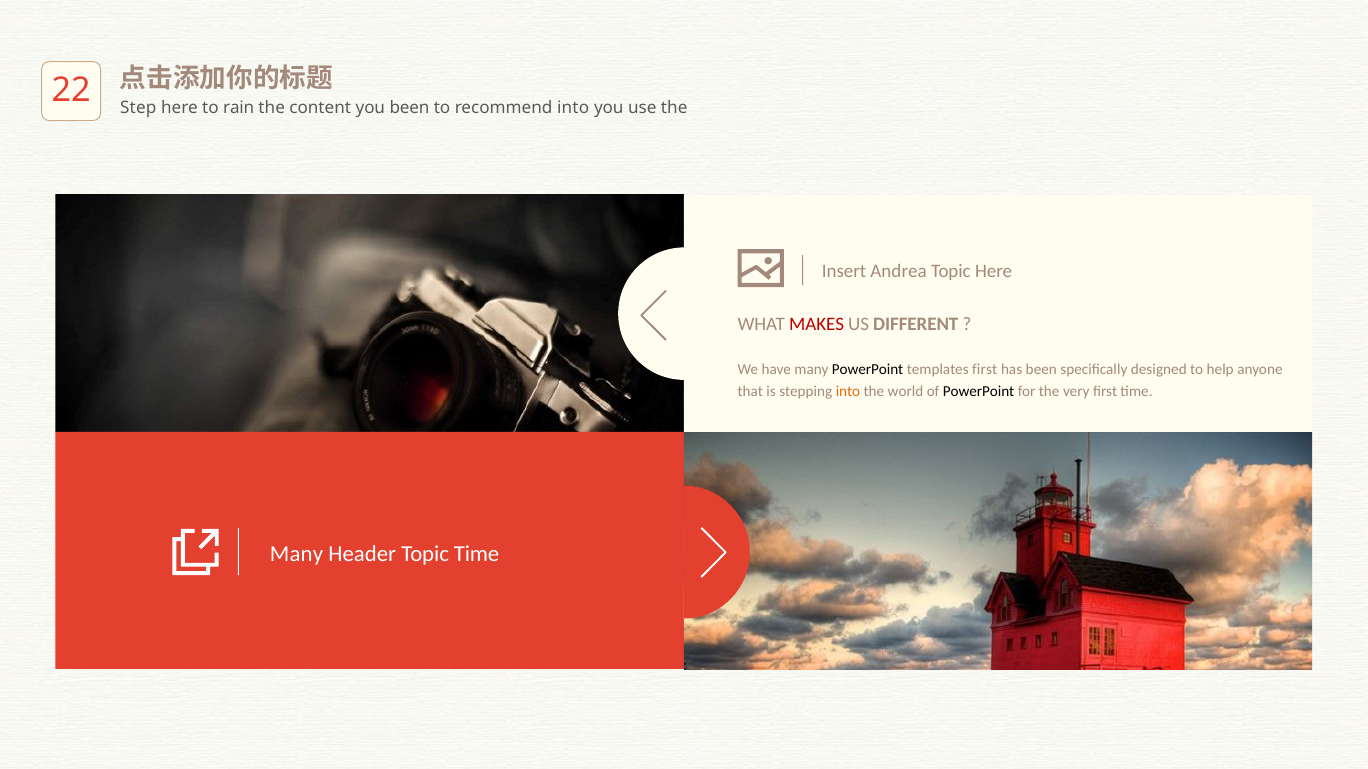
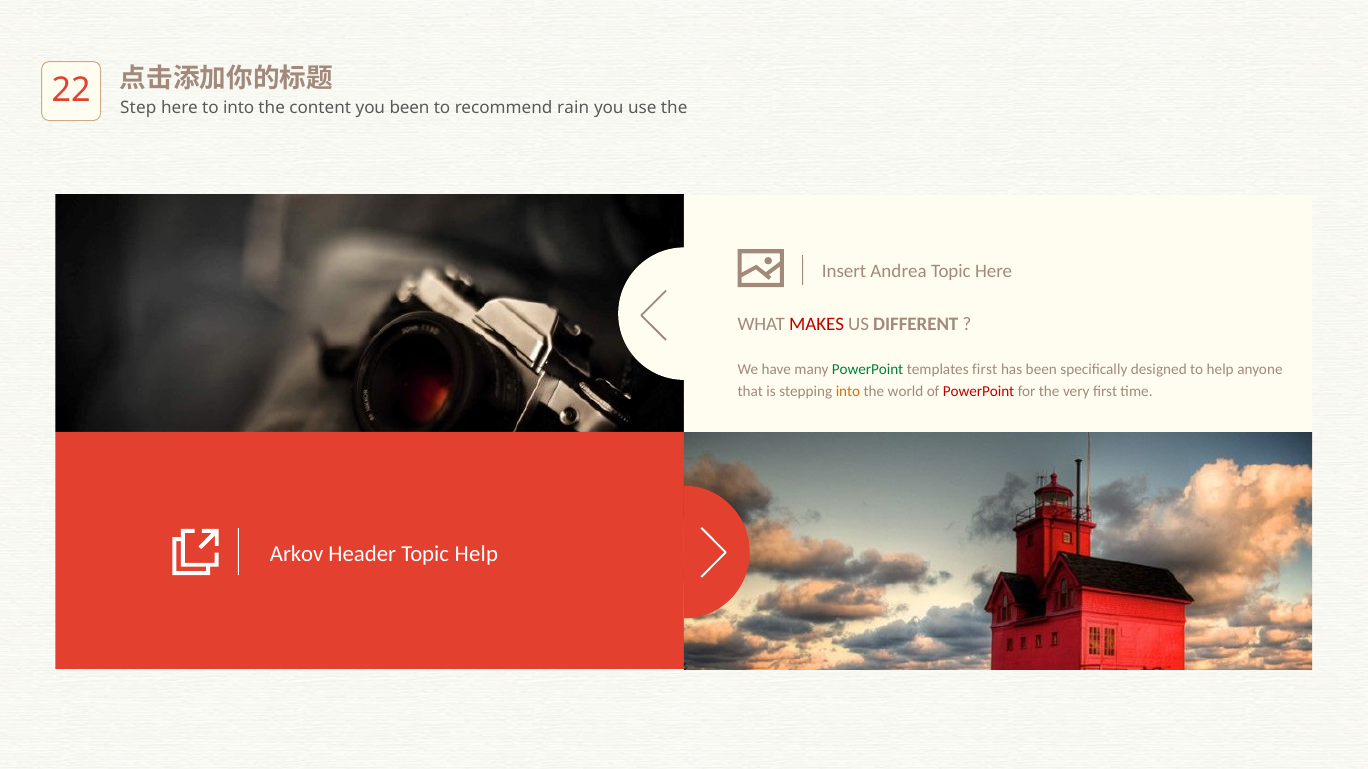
to rain: rain -> into
recommend into: into -> rain
PowerPoint at (868, 370) colour: black -> green
PowerPoint at (979, 392) colour: black -> red
Many at (297, 554): Many -> Arkov
Topic Time: Time -> Help
